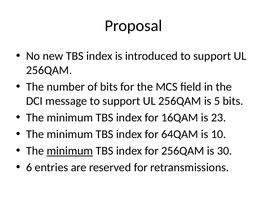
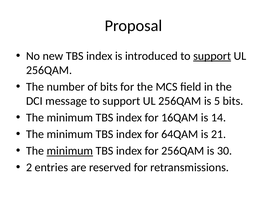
support at (212, 56) underline: none -> present
23: 23 -> 14
10: 10 -> 21
6: 6 -> 2
